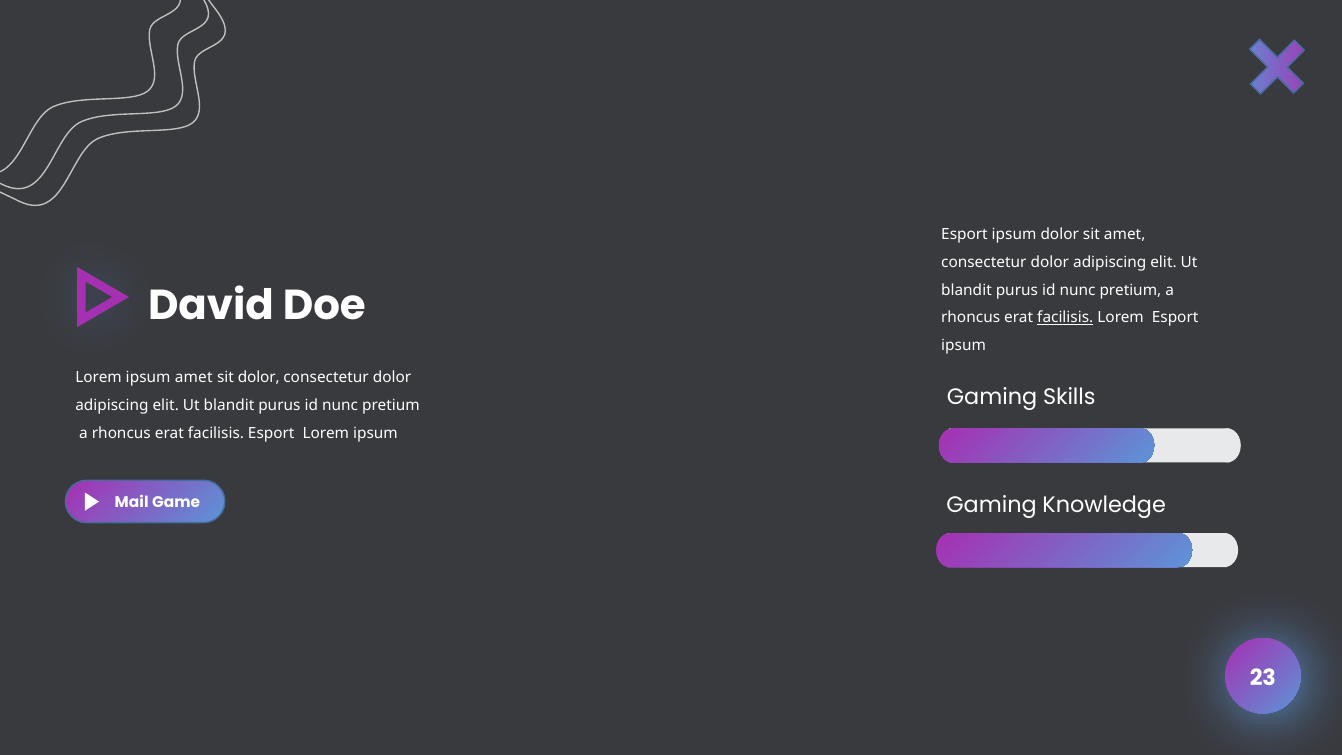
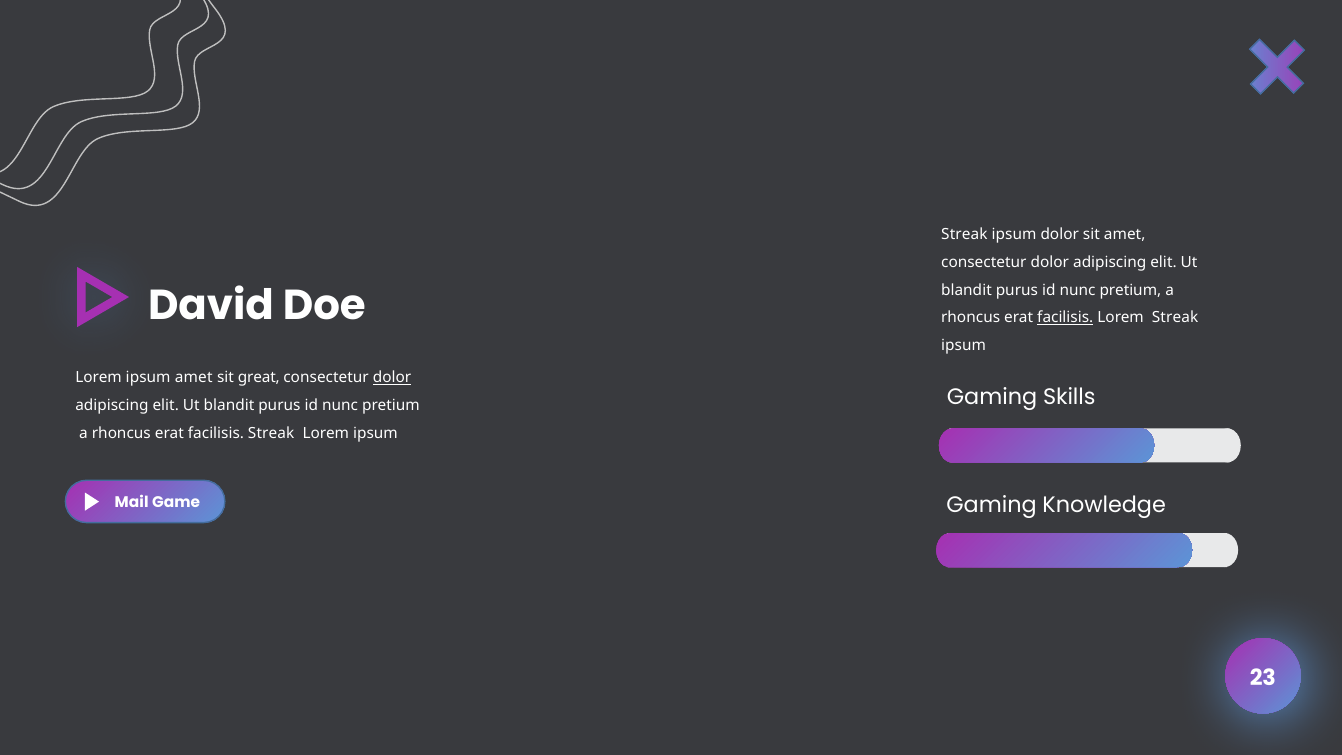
Esport at (964, 235): Esport -> Streak
Lorem Esport: Esport -> Streak
sit dolor: dolor -> great
dolor at (392, 377) underline: none -> present
Esport at (271, 433): Esport -> Streak
